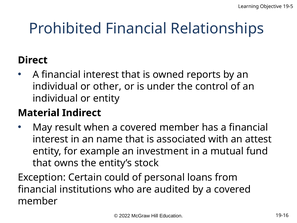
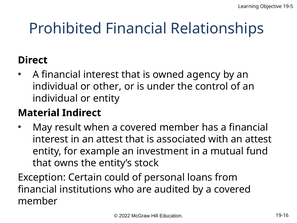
reports: reports -> agency
in an name: name -> attest
